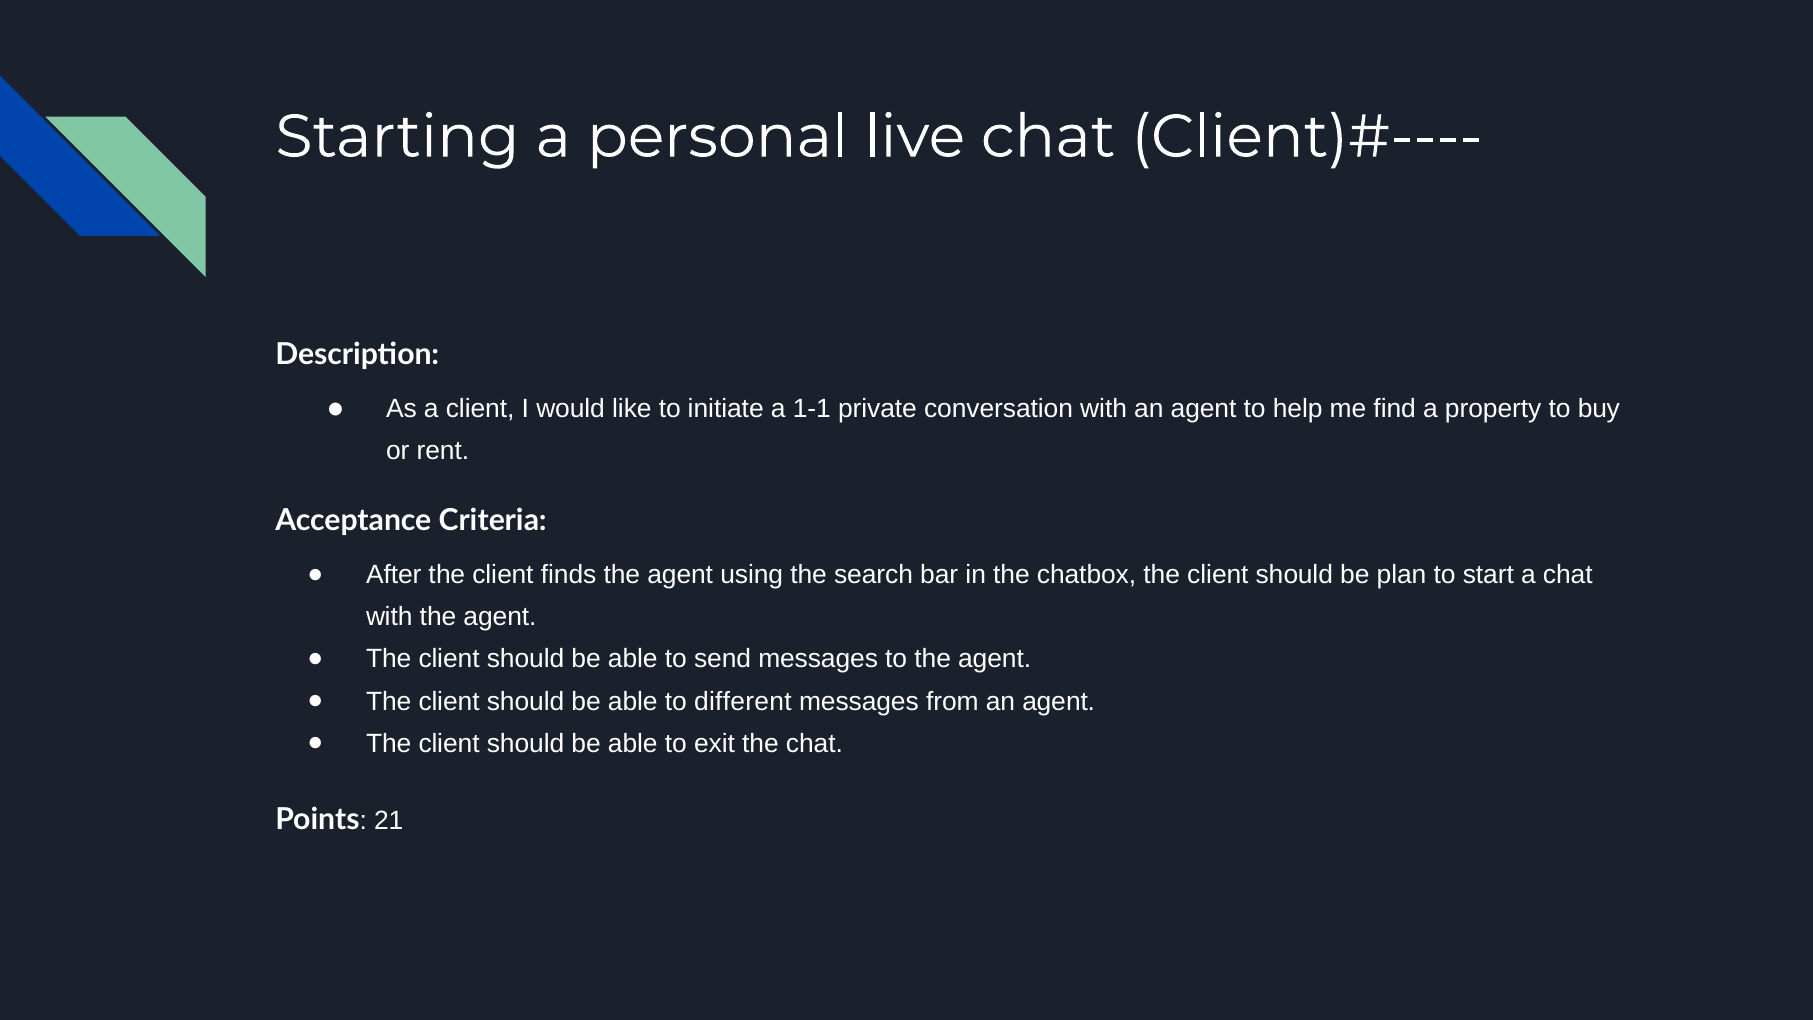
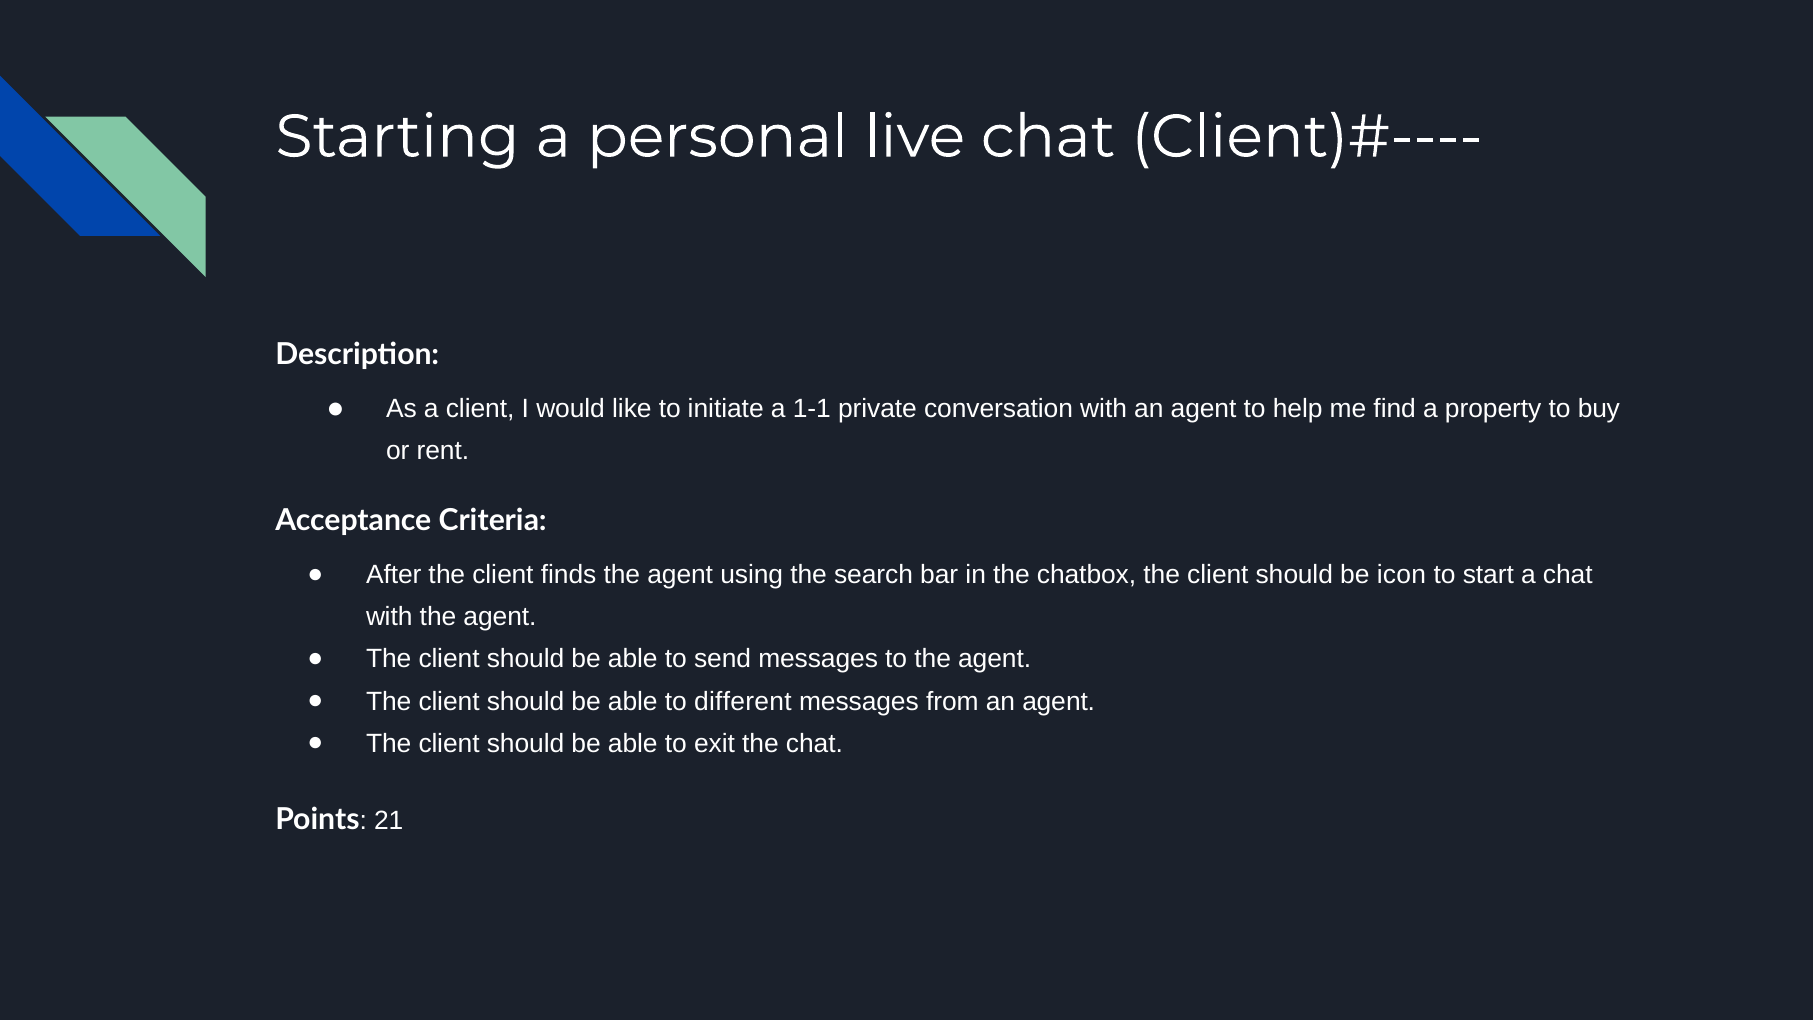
plan: plan -> icon
